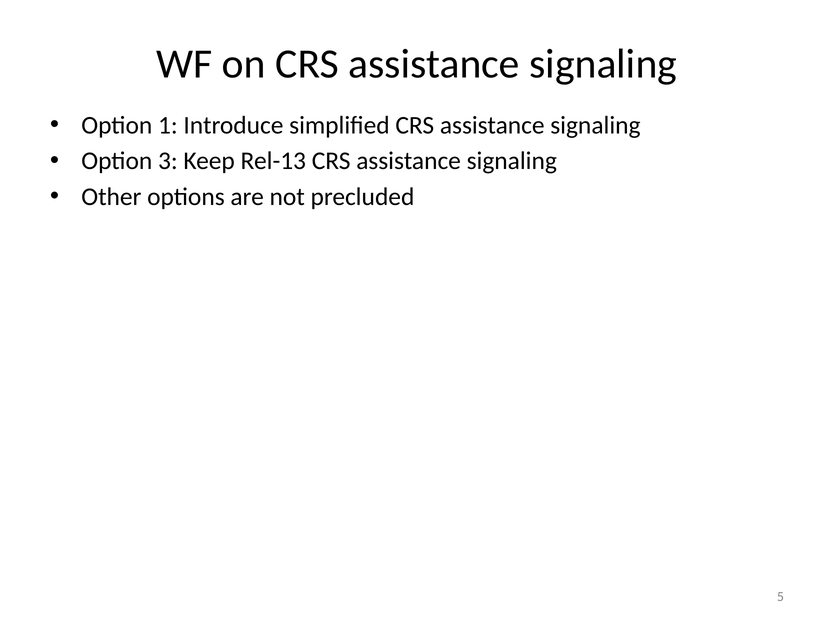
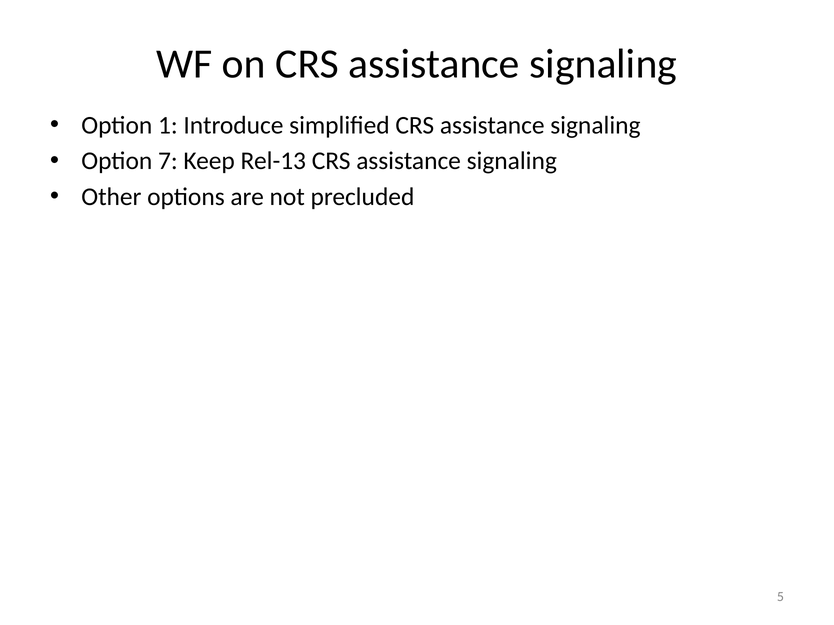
3: 3 -> 7
